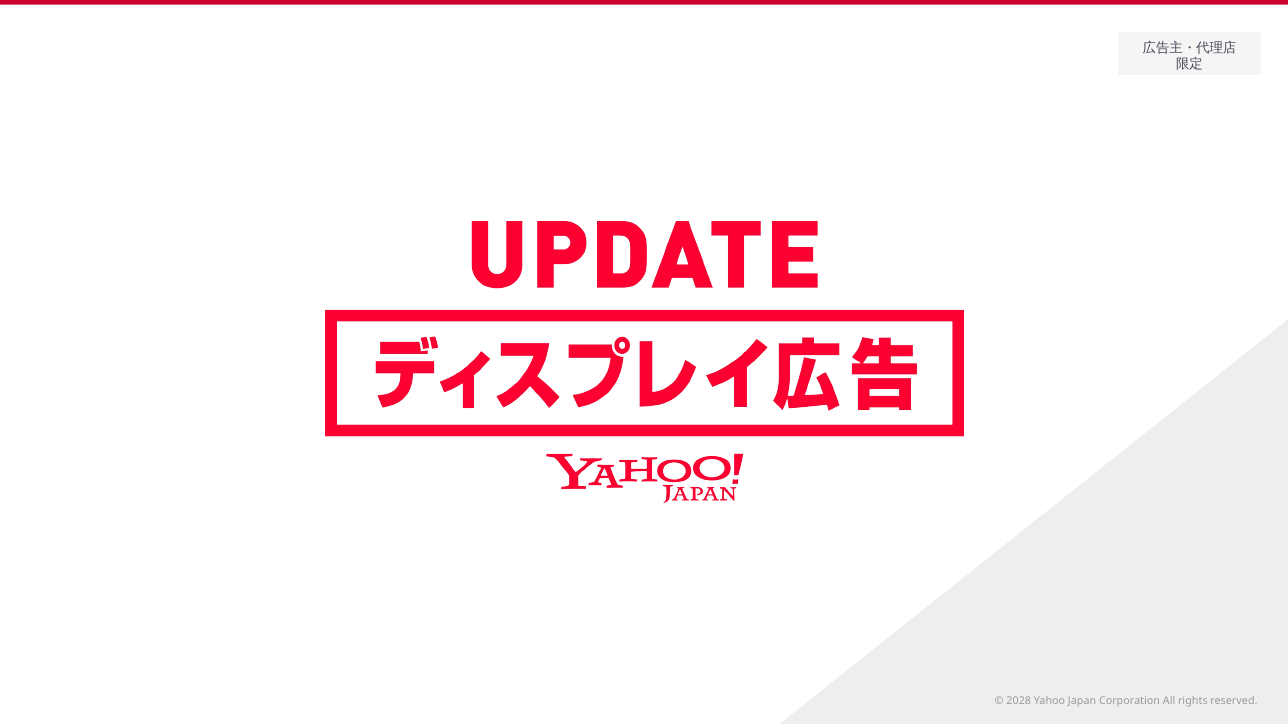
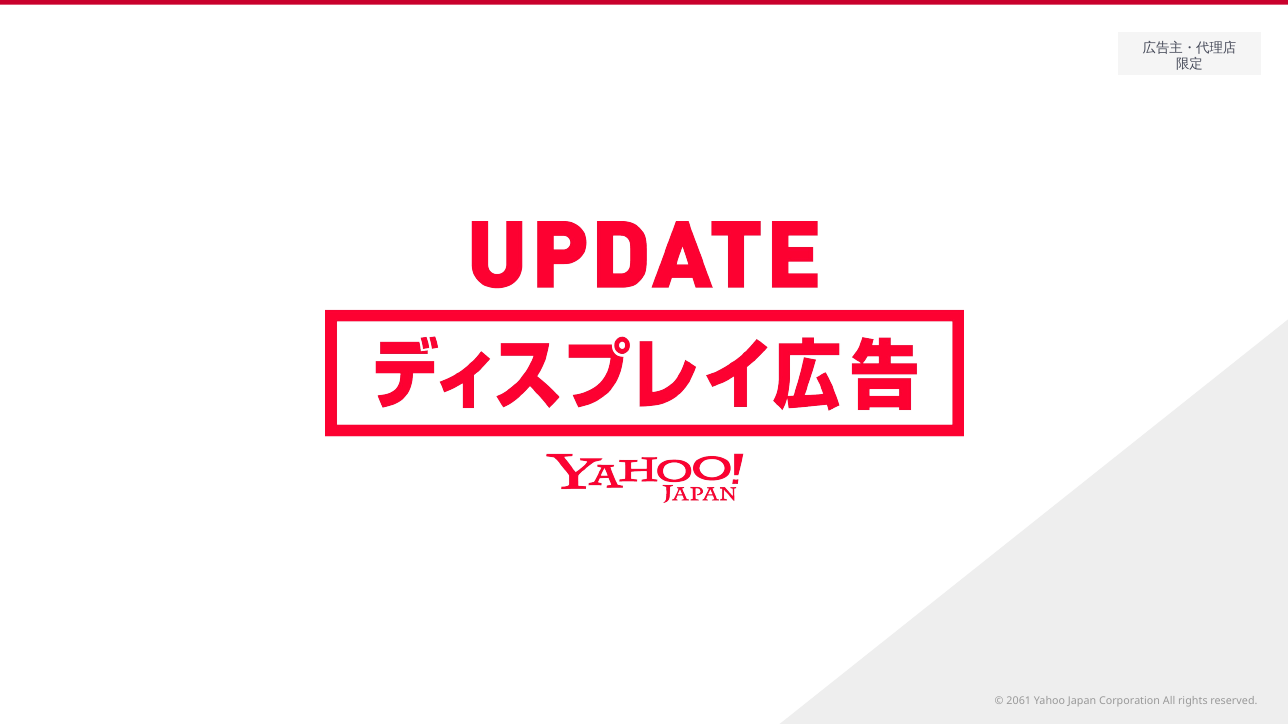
2028: 2028 -> 2061
